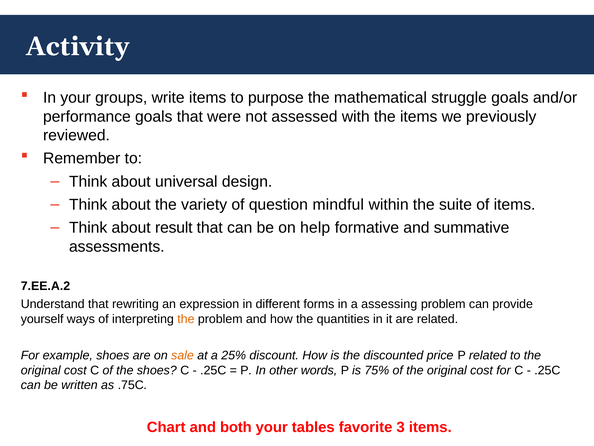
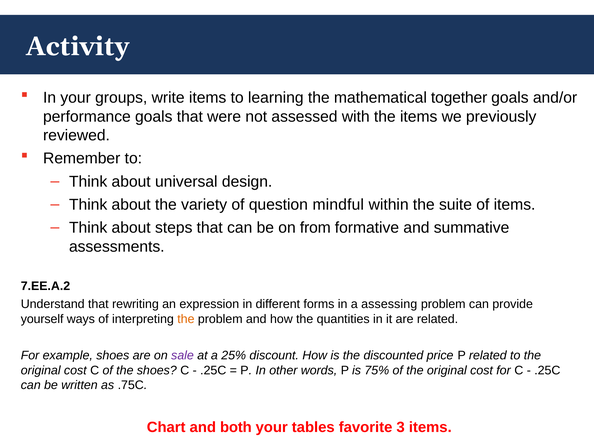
purpose: purpose -> learning
struggle: struggle -> together
result: result -> steps
help: help -> from
sale colour: orange -> purple
